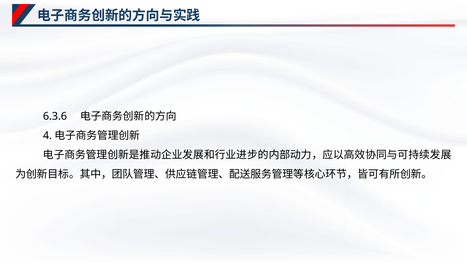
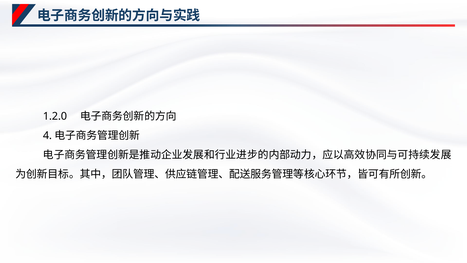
6.3.6: 6.3.6 -> 1.2.0
